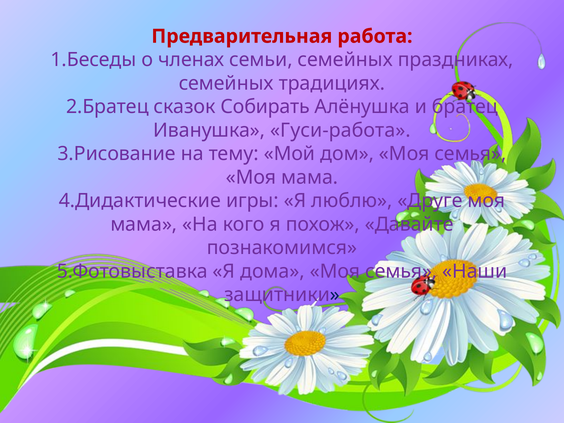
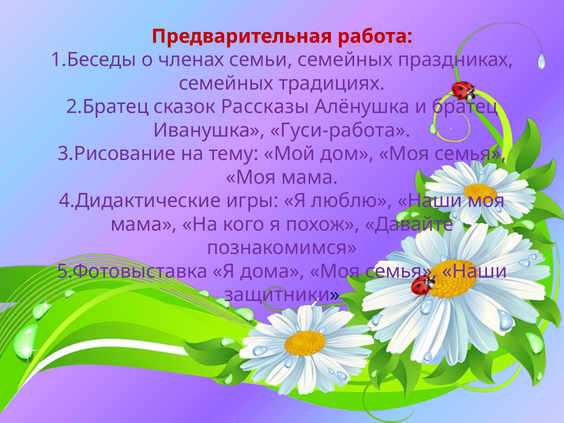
Собирать: Собирать -> Рассказы
люблю Друге: Друге -> Наши
